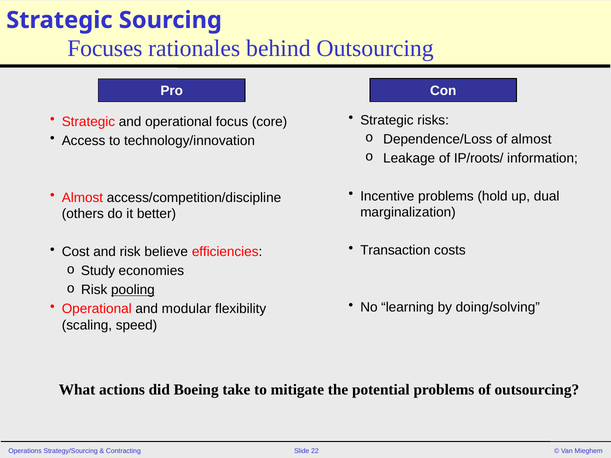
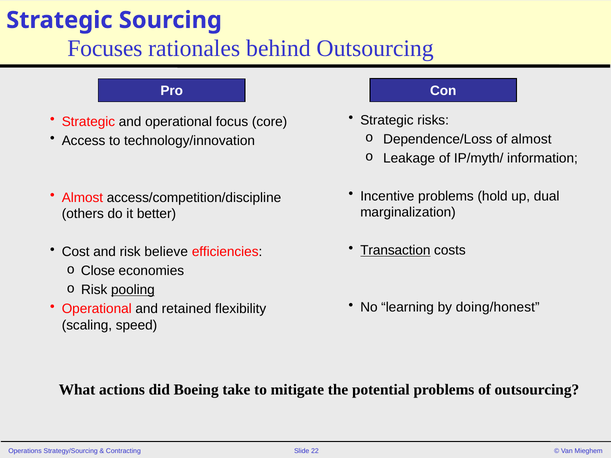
IP/roots/: IP/roots/ -> IP/myth/
Transaction underline: none -> present
Study: Study -> Close
doing/solving: doing/solving -> doing/honest
modular: modular -> retained
